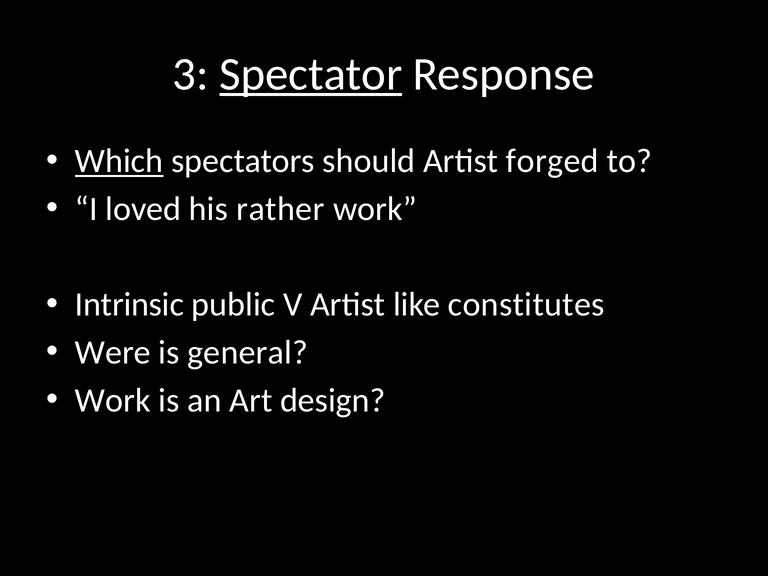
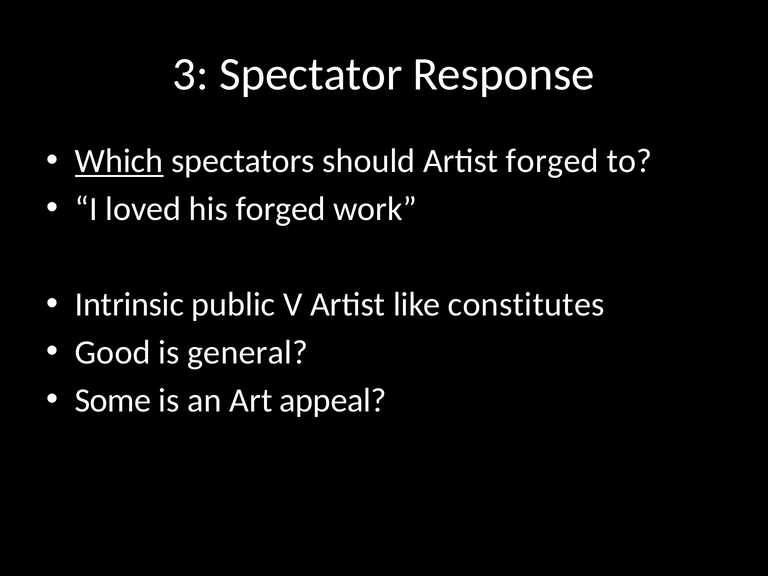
Spectator underline: present -> none
his rather: rather -> forged
Were: Were -> Good
Work at (113, 400): Work -> Some
design: design -> appeal
